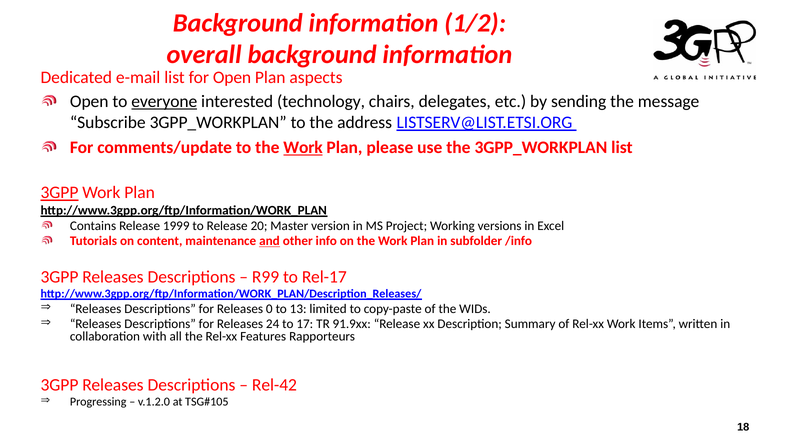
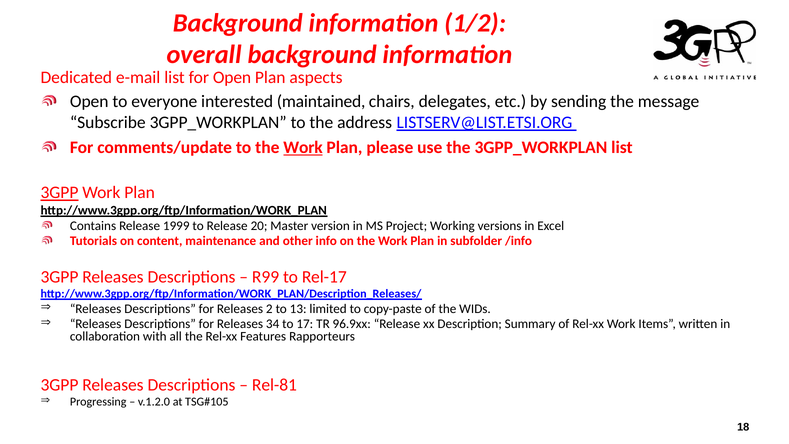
everyone underline: present -> none
technology: technology -> maintained
and underline: present -> none
0: 0 -> 2
24: 24 -> 34
91.9xx: 91.9xx -> 96.9xx
Rel-42: Rel-42 -> Rel-81
